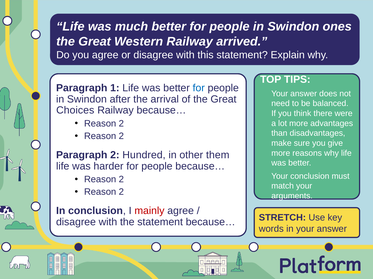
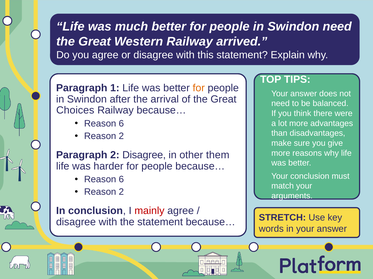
Swindon ones: ones -> need
for at (199, 88) colour: blue -> orange
2 at (121, 124): 2 -> 6
2 Hundred: Hundred -> Disagree
2 at (121, 180): 2 -> 6
